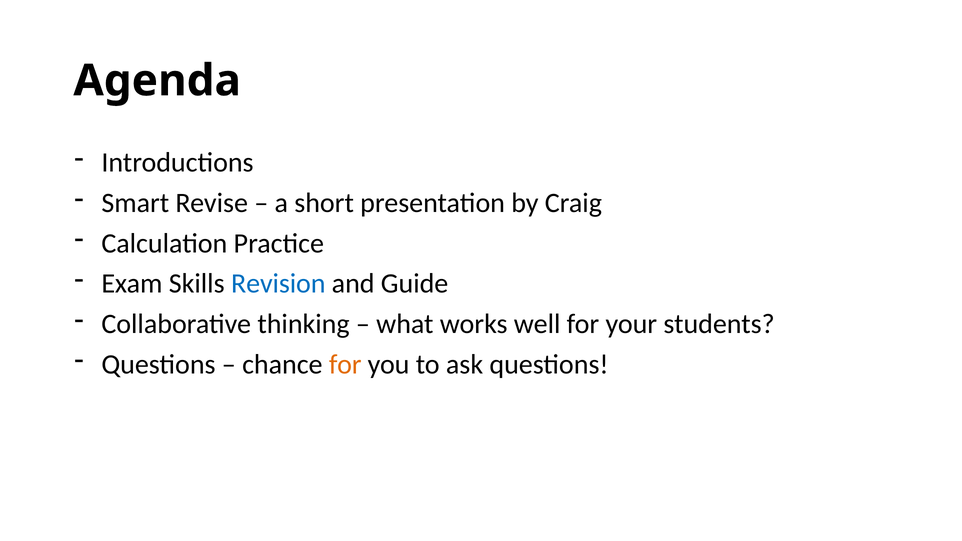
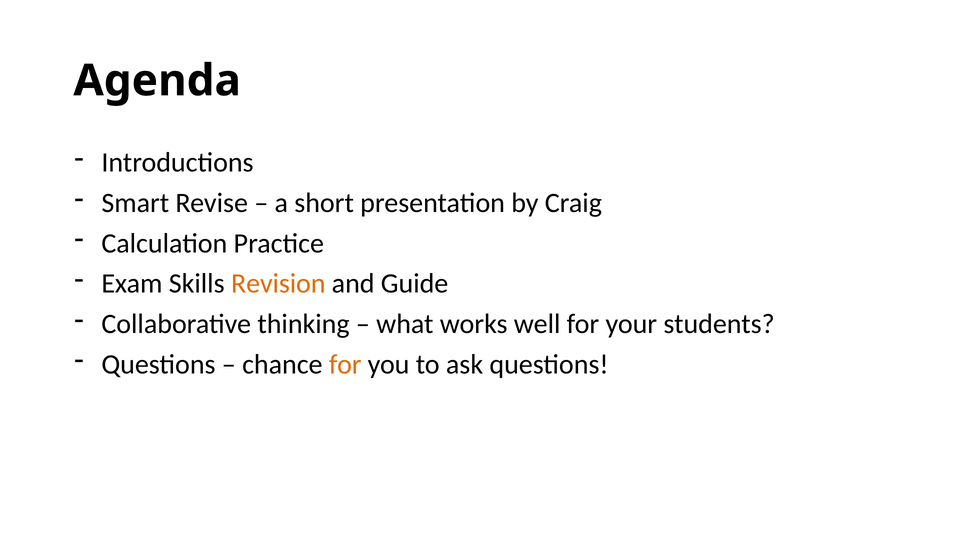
Revision colour: blue -> orange
